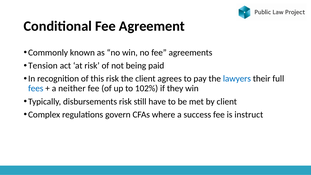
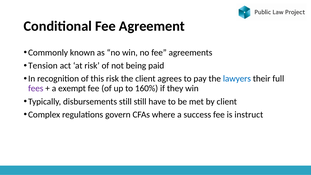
fees colour: blue -> purple
neither: neither -> exempt
102%: 102% -> 160%
disbursements risk: risk -> still
